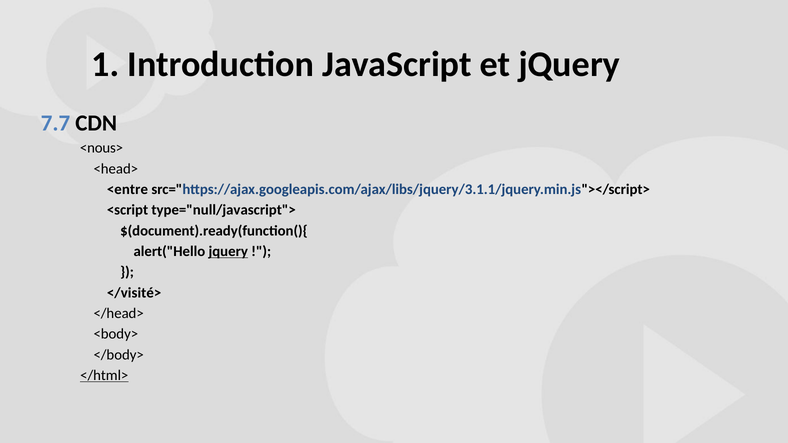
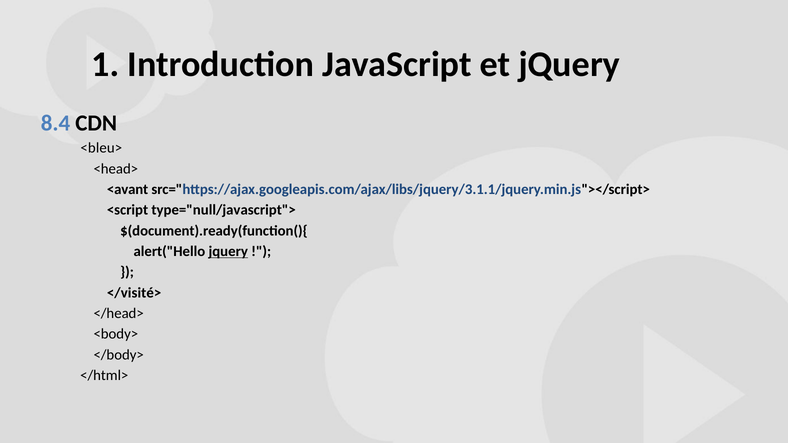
7.7: 7.7 -> 8.4
<nous>: <nous> -> <bleu>
<entre: <entre -> <avant
</html> underline: present -> none
